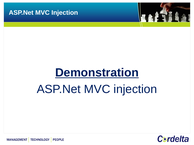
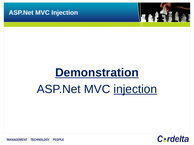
injection at (135, 89) underline: none -> present
